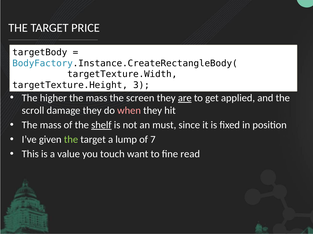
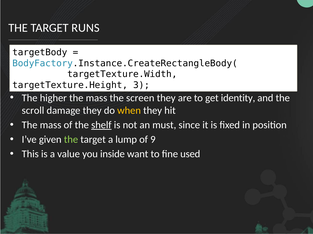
PRICE: PRICE -> RUNS
are at (185, 98) underline: present -> none
applied: applied -> identity
when colour: pink -> yellow
7: 7 -> 9
touch: touch -> inside
read: read -> used
